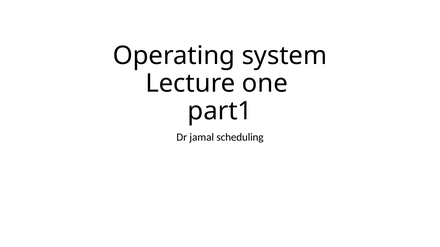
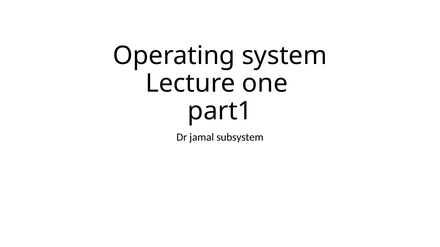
scheduling: scheduling -> subsystem
